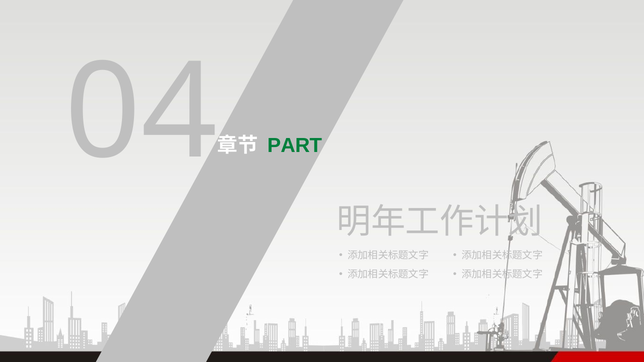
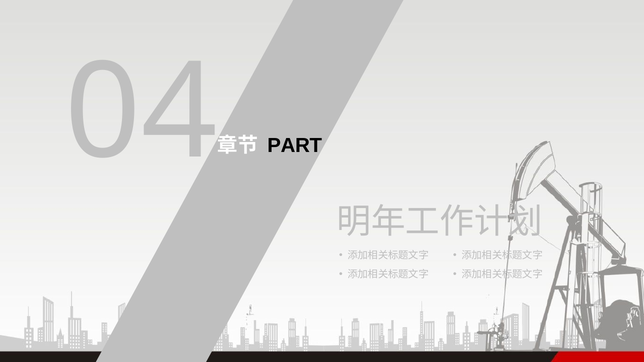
PART colour: green -> black
